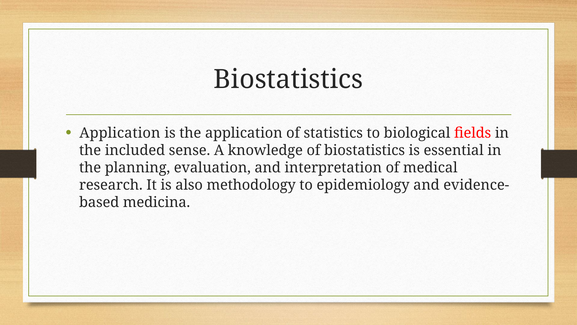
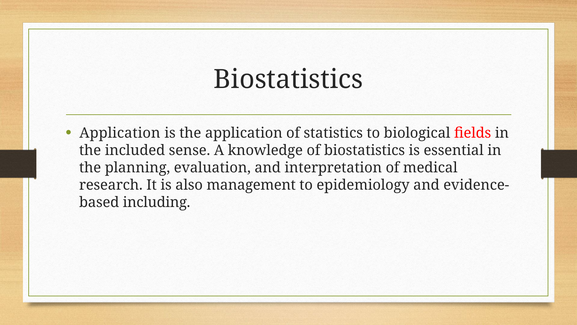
methodology: methodology -> management
medicina: medicina -> including
